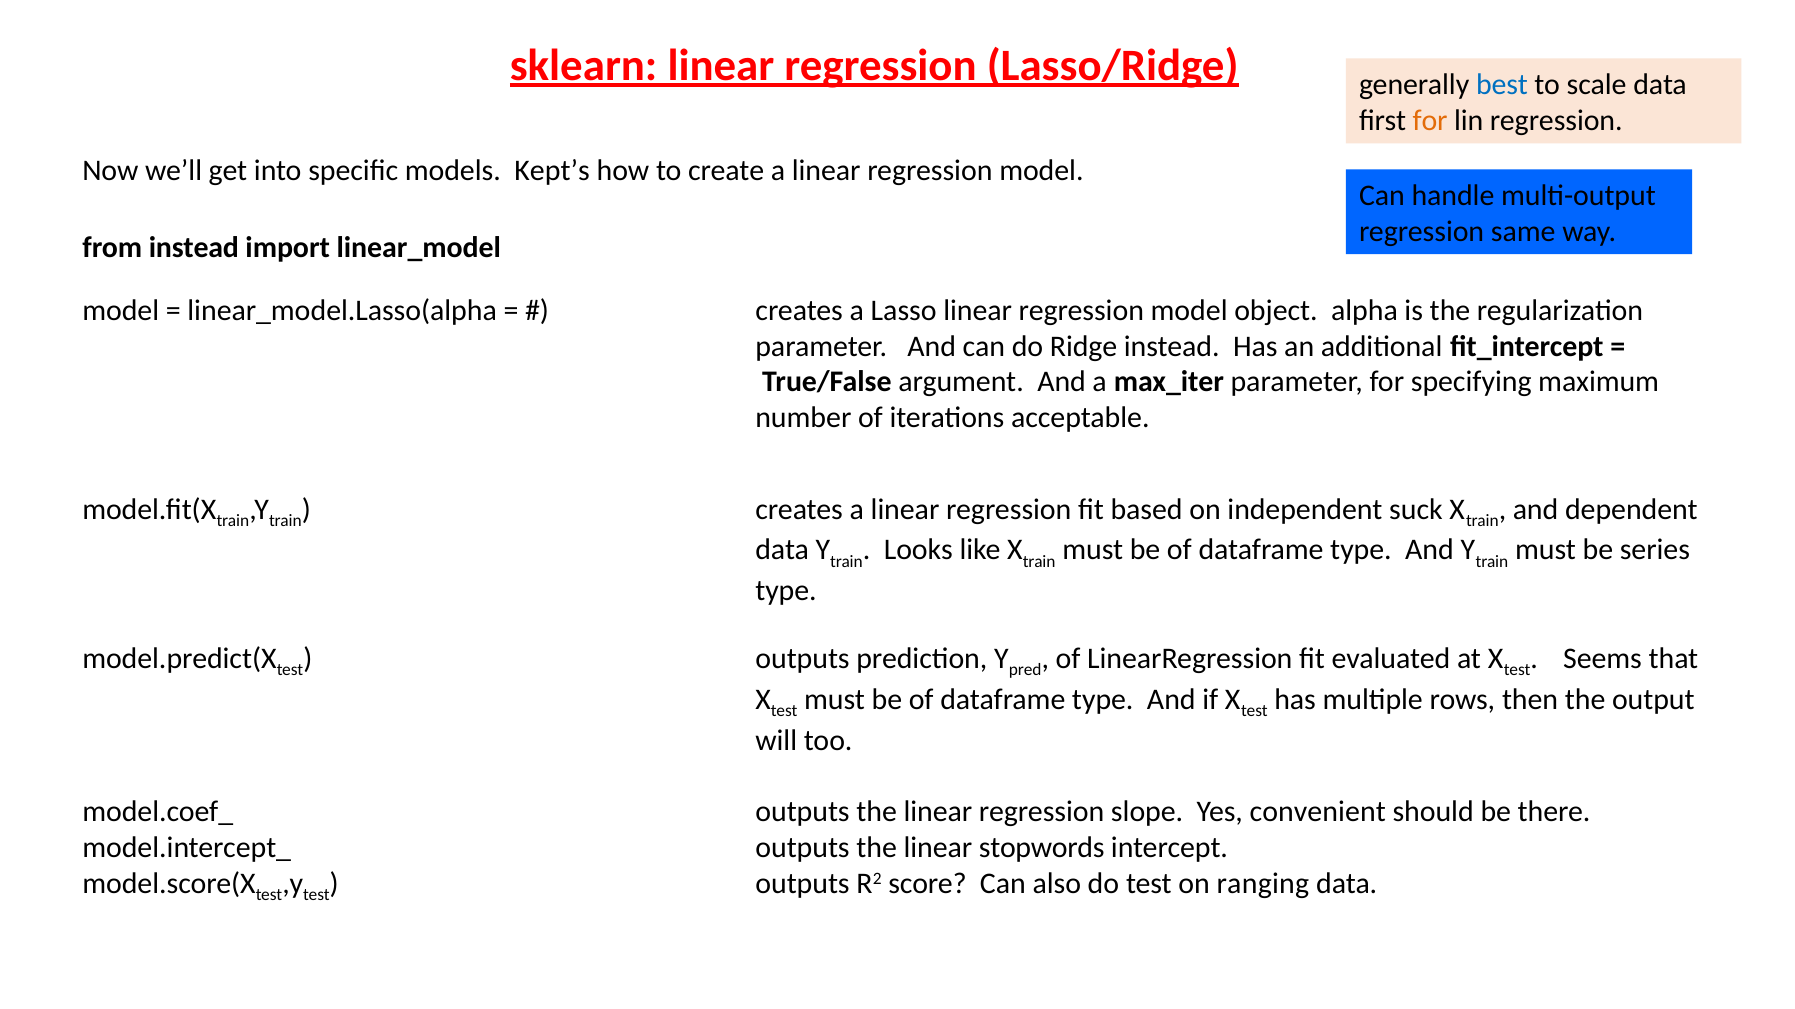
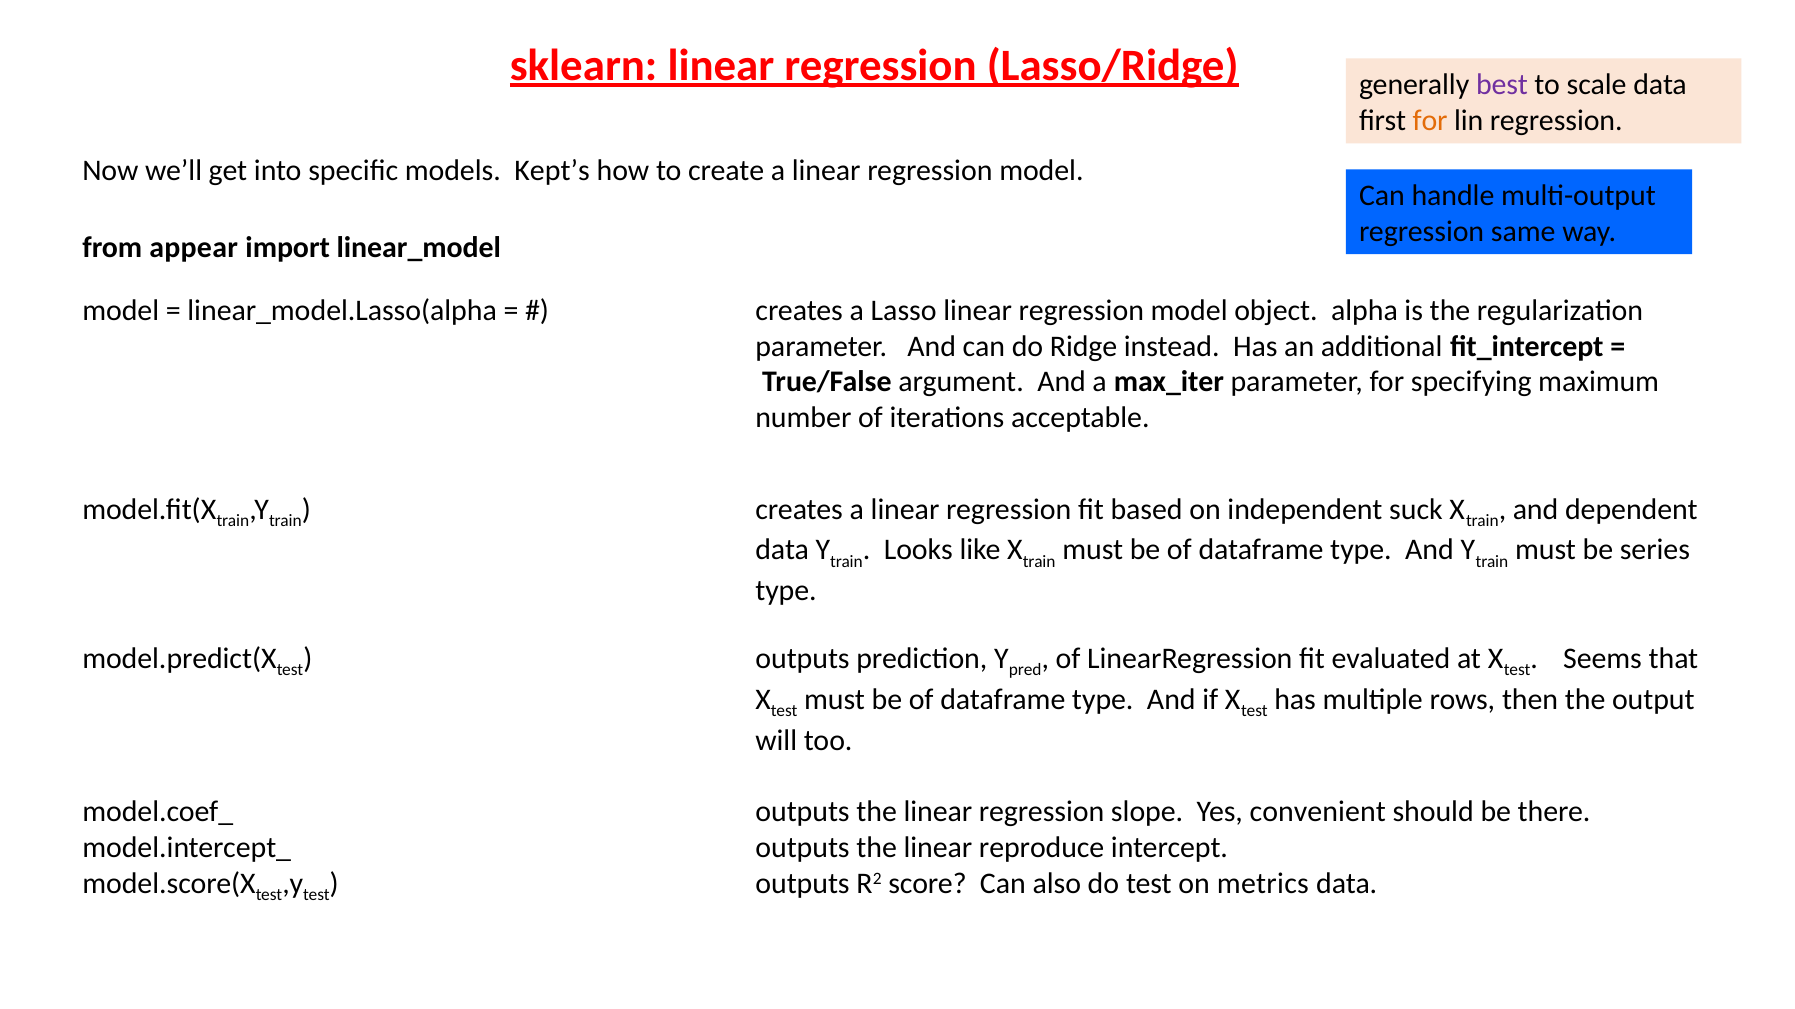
best colour: blue -> purple
from instead: instead -> appear
stopwords: stopwords -> reproduce
ranging: ranging -> metrics
